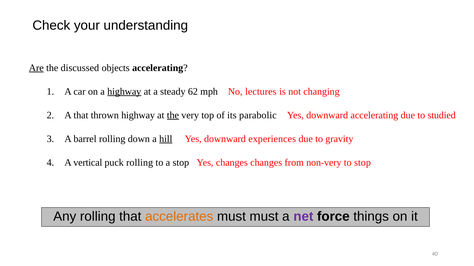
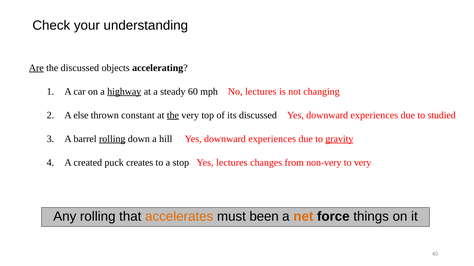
62: 62 -> 60
A that: that -> else
thrown highway: highway -> constant
its parabolic: parabolic -> discussed
accelerating at (374, 115): accelerating -> experiences
rolling at (112, 139) underline: none -> present
hill underline: present -> none
gravity underline: none -> present
vertical: vertical -> created
puck rolling: rolling -> creates
Yes changes: changes -> lectures
to stop: stop -> very
must must: must -> been
net colour: purple -> orange
